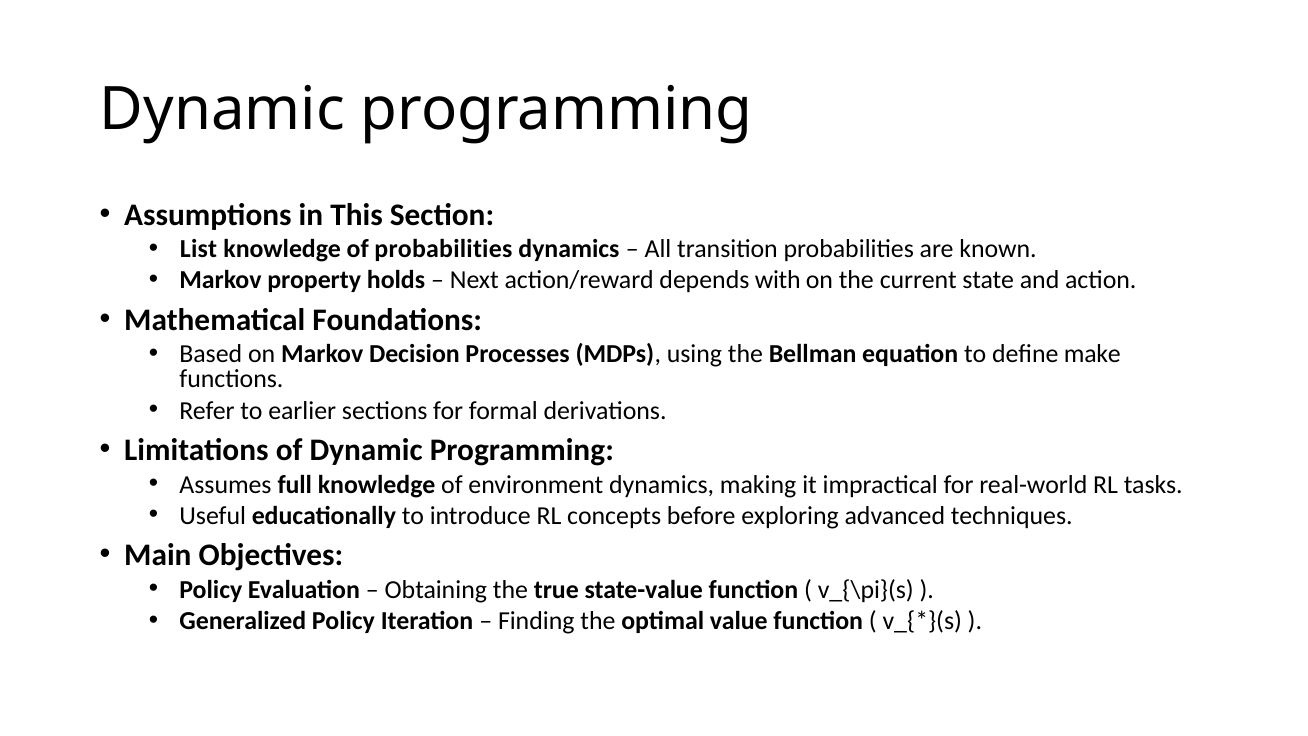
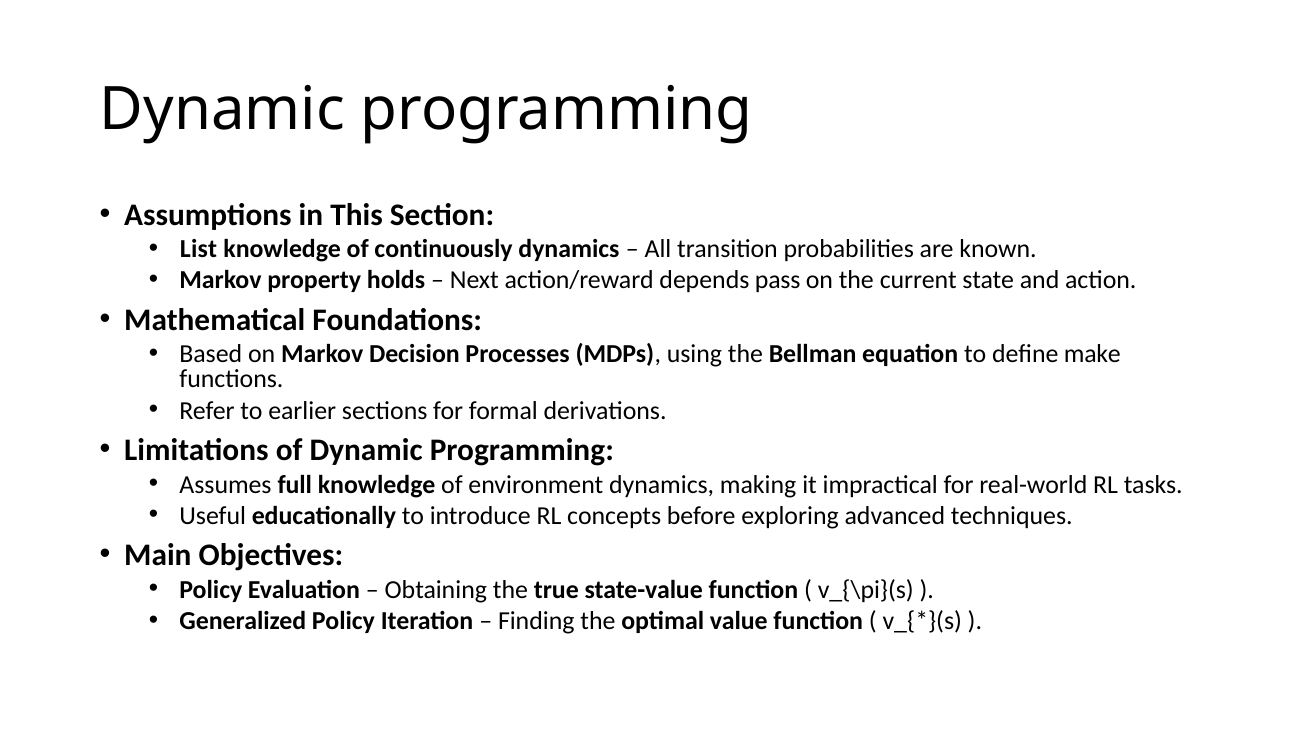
of probabilities: probabilities -> continuously
with: with -> pass
